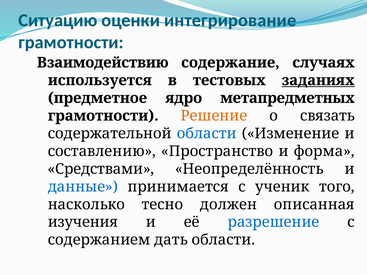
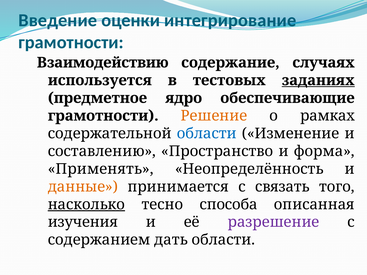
Ситуацию: Ситуацию -> Введение
метапредметных: метапредметных -> обеспечивающие
связать: связать -> рамках
Средствами: Средствами -> Применять
данные colour: blue -> orange
ученик: ученик -> связать
насколько underline: none -> present
должен: должен -> способа
разрешение colour: blue -> purple
